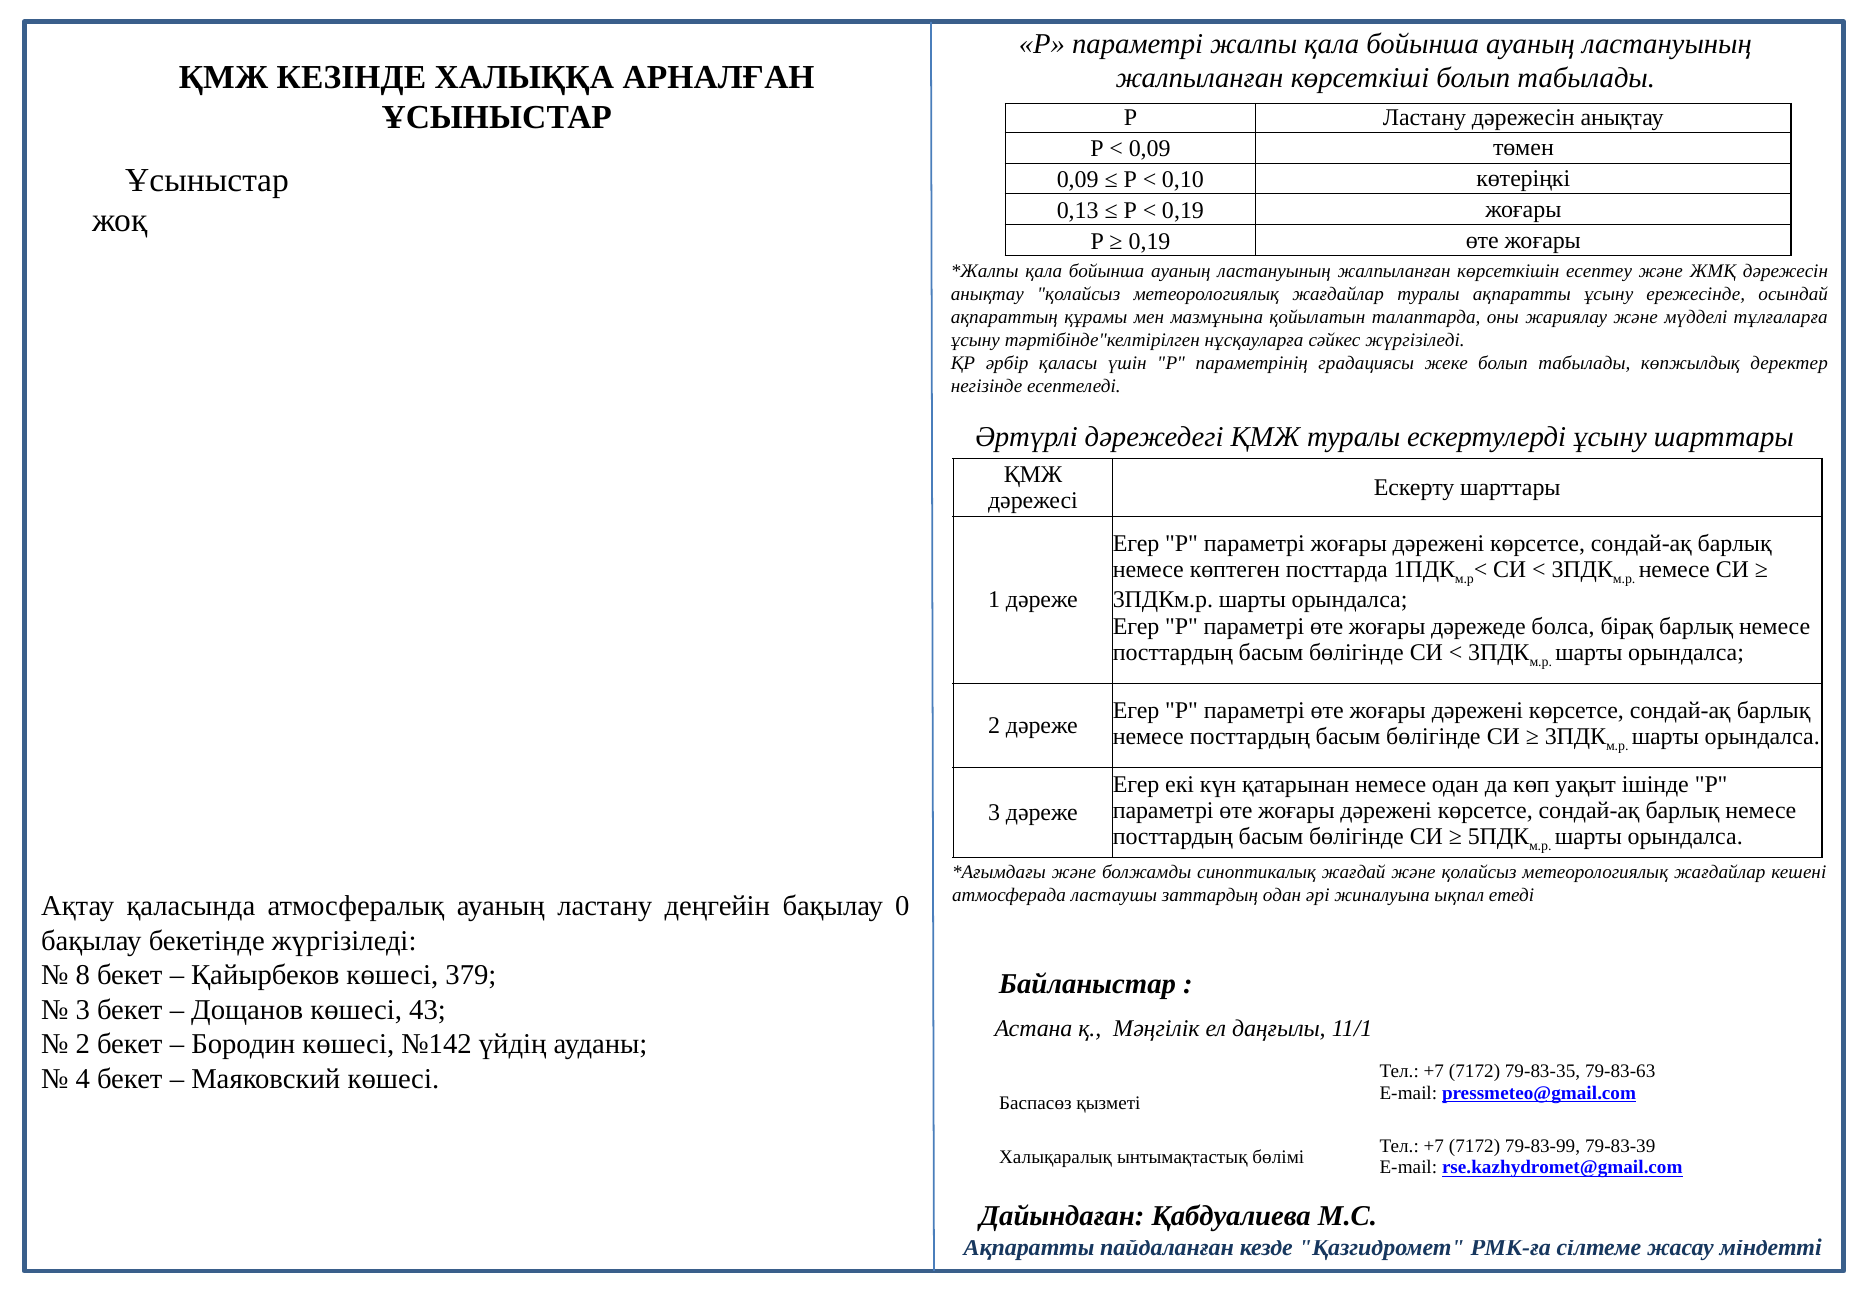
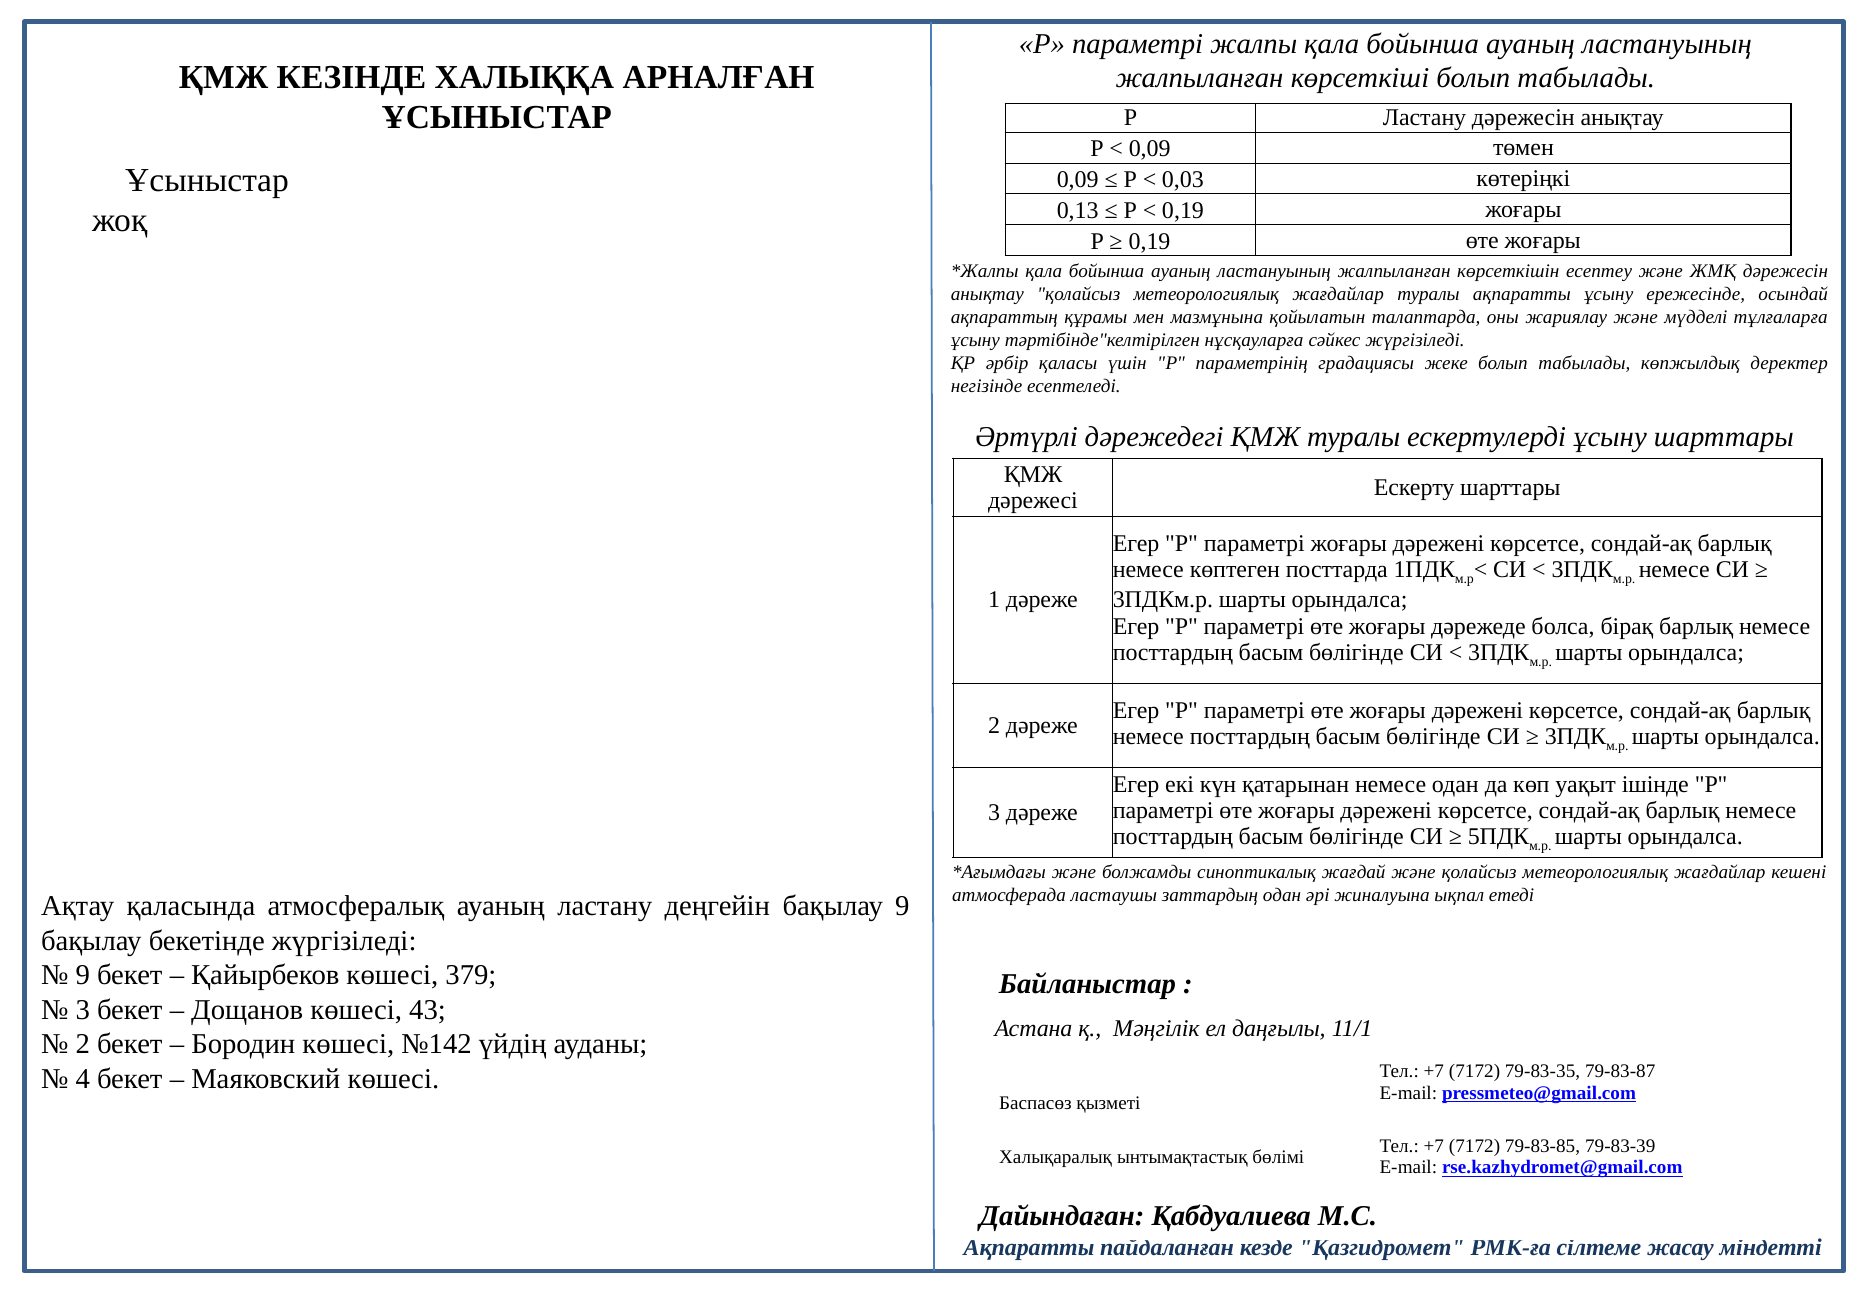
0,10: 0,10 -> 0,03
бақылау 0: 0 -> 9
8 at (83, 975): 8 -> 9
79-83-63: 79-83-63 -> 79-83-87
79-83-99: 79-83-99 -> 79-83-85
